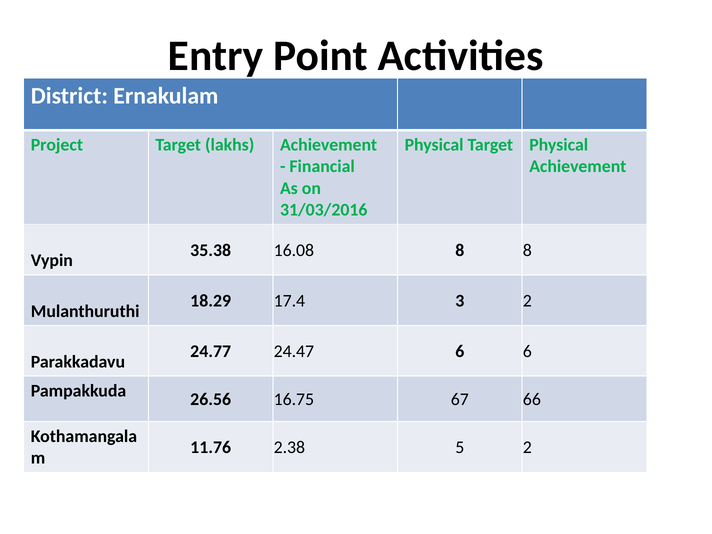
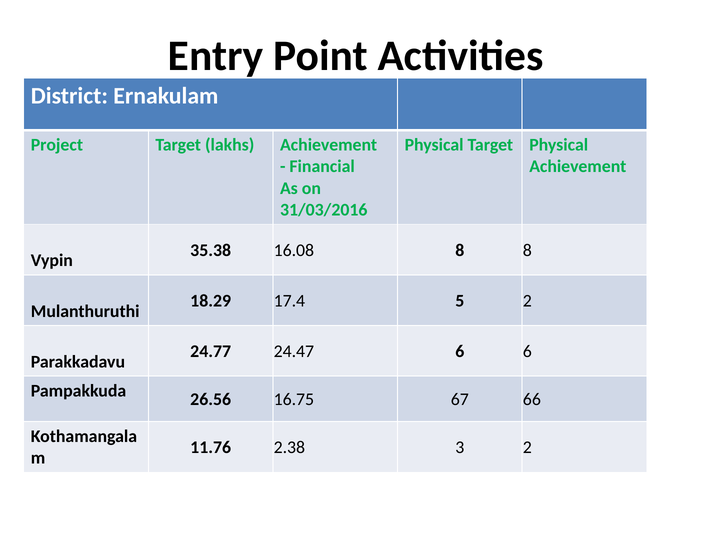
3: 3 -> 5
5: 5 -> 3
